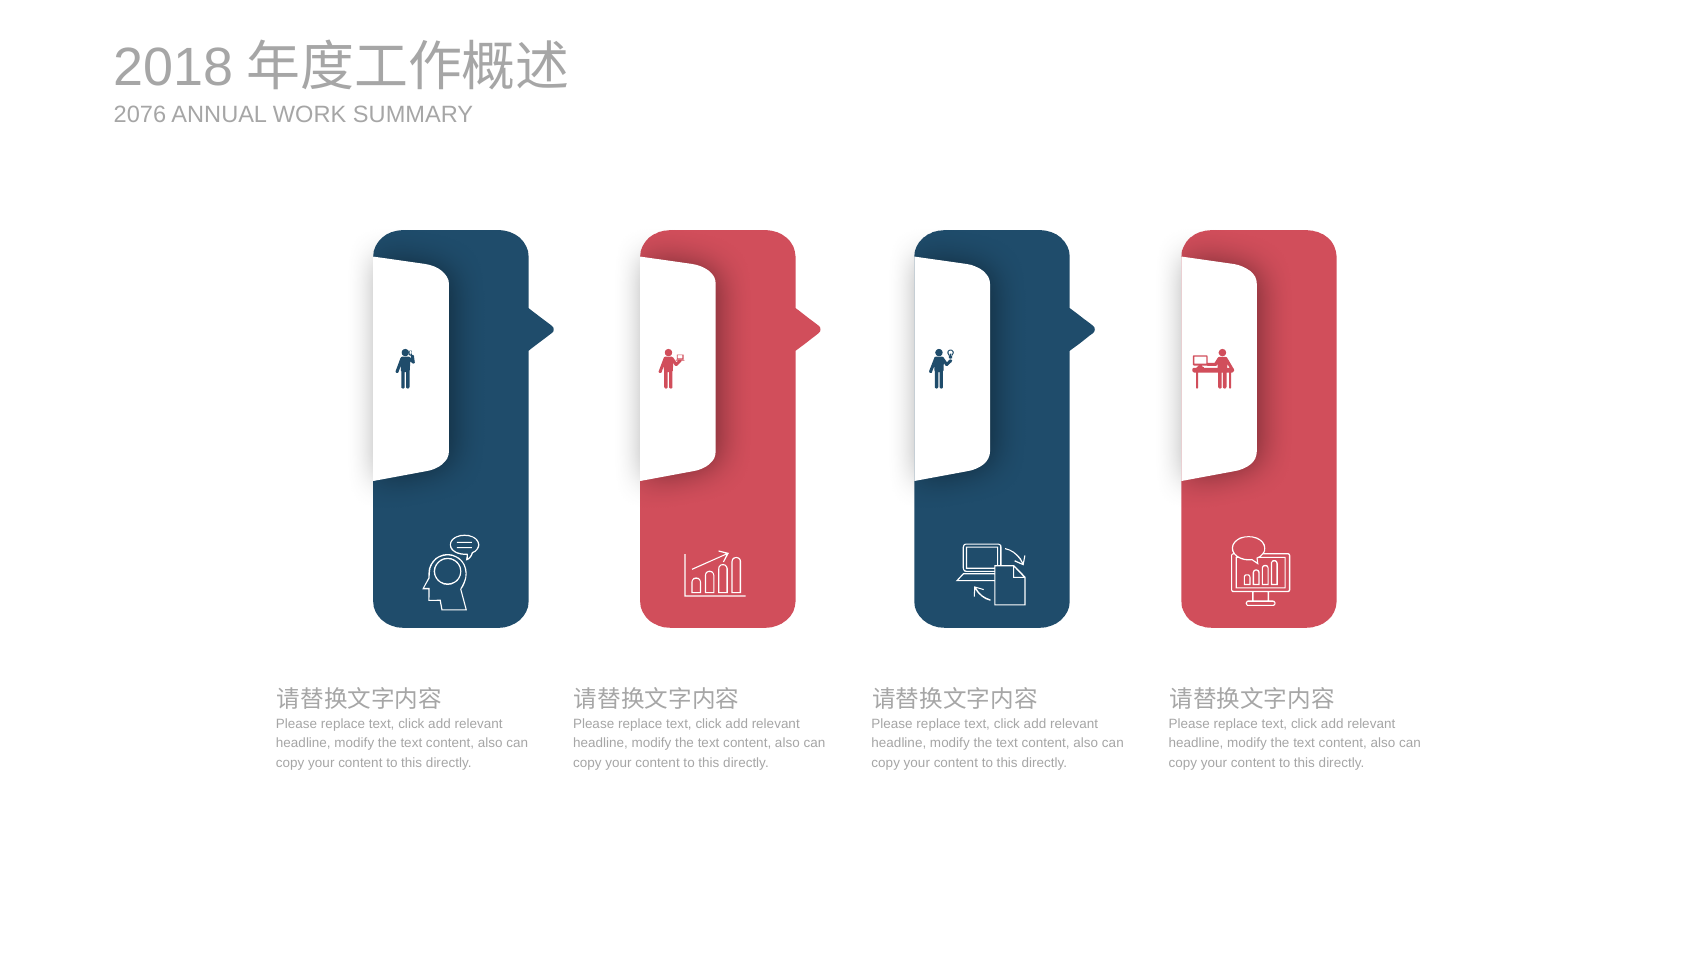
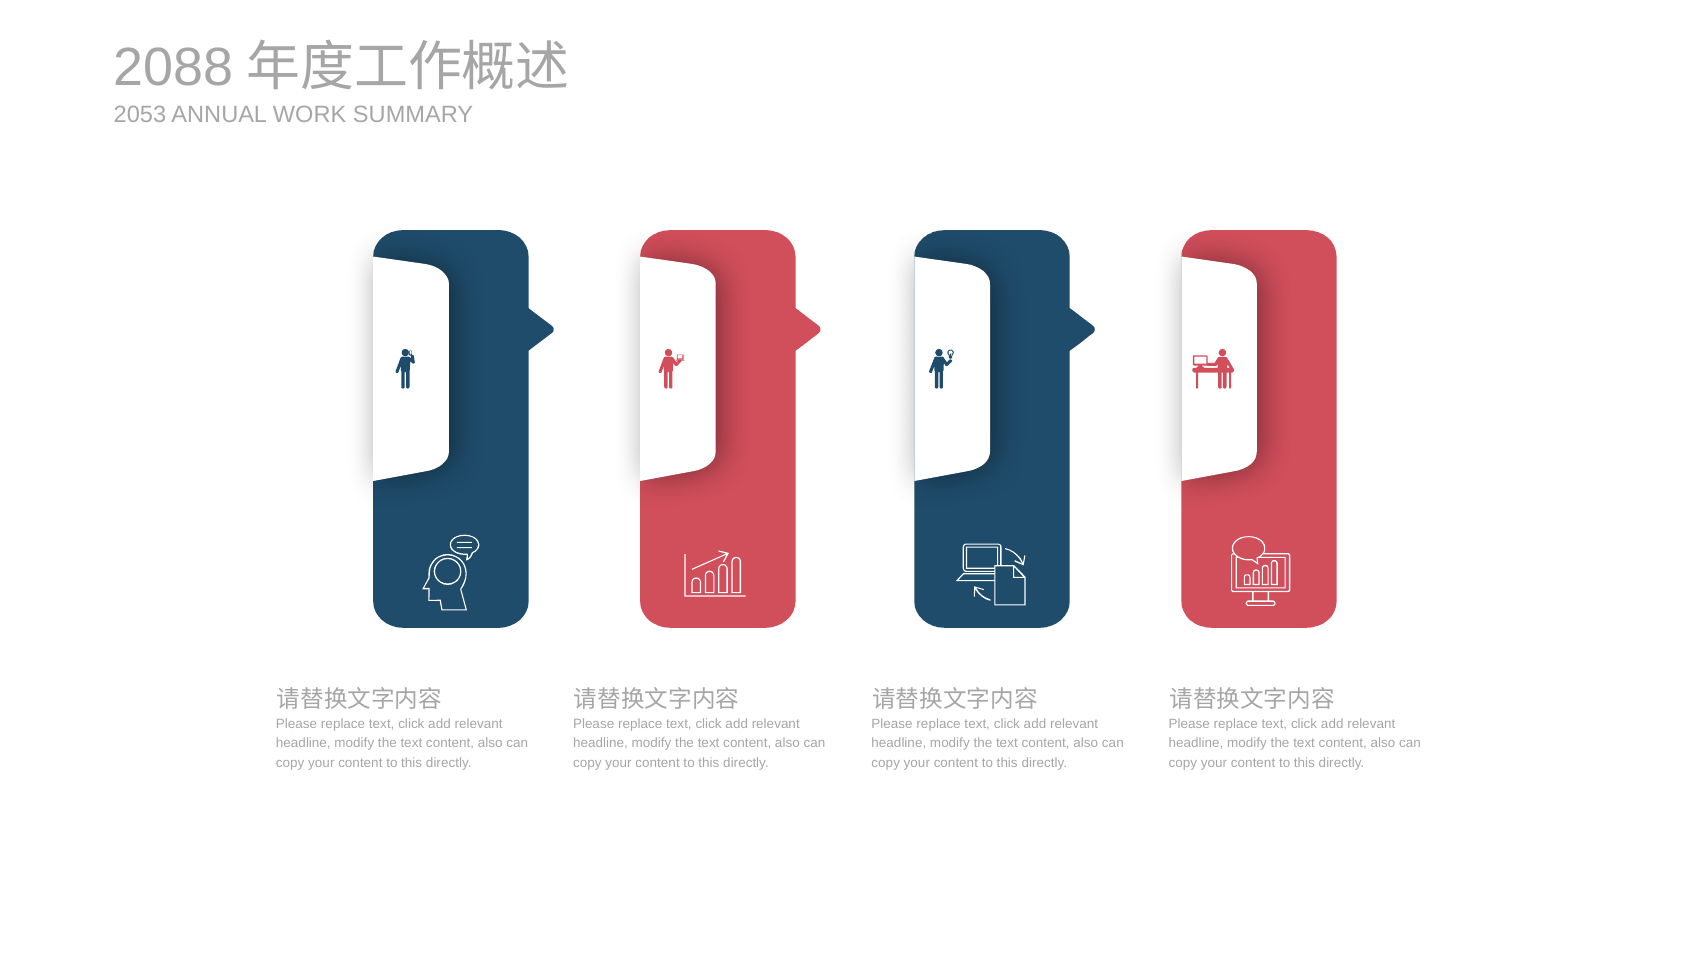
2018: 2018 -> 2088
2076: 2076 -> 2053
